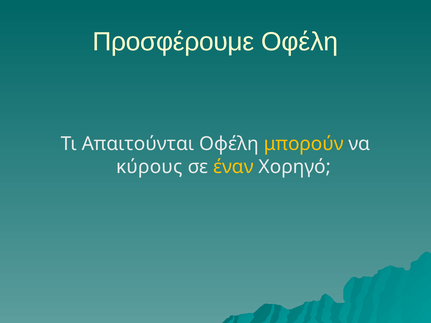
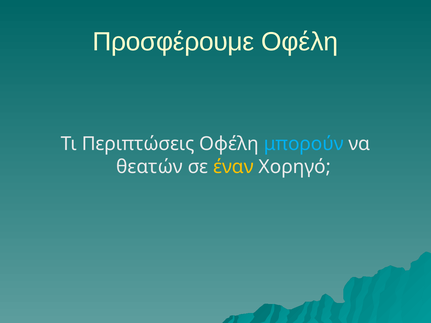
Απαιτούνται: Απαιτούνται -> Περιπτώσεις
μπορούν colour: yellow -> light blue
κύρους: κύρους -> θεατών
